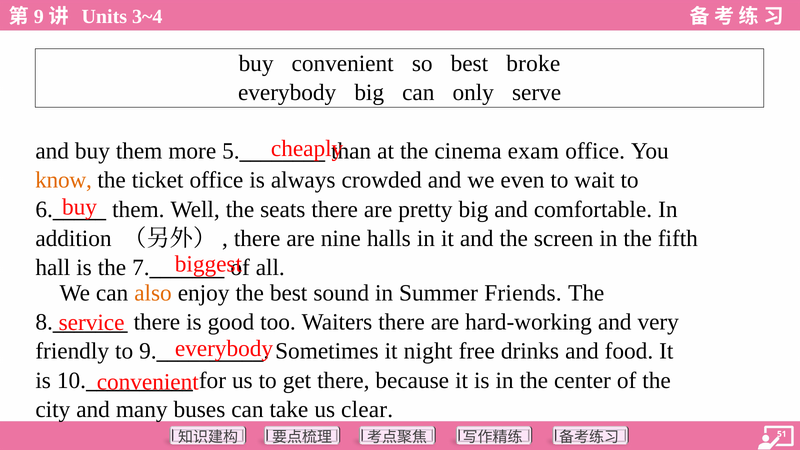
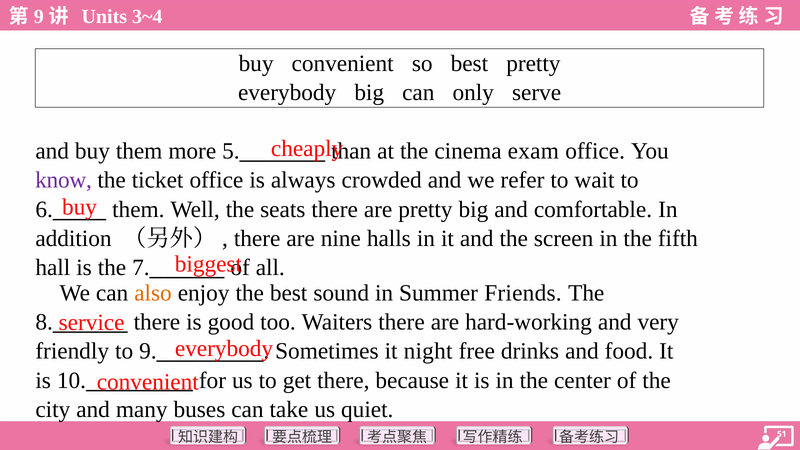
best broke: broke -> pretty
know colour: orange -> purple
even: even -> refer
clear: clear -> quiet
